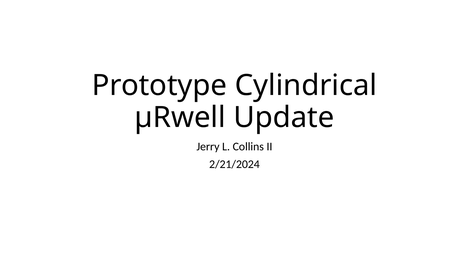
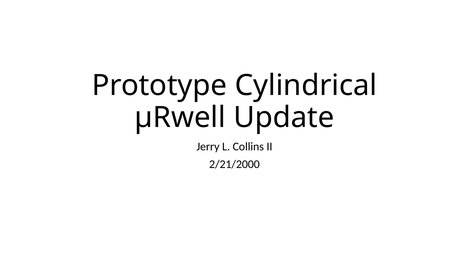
2/21/2024: 2/21/2024 -> 2/21/2000
